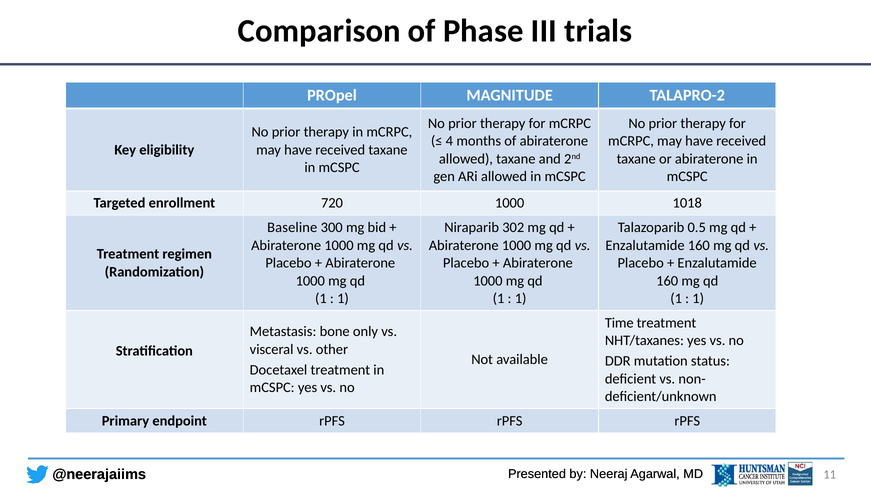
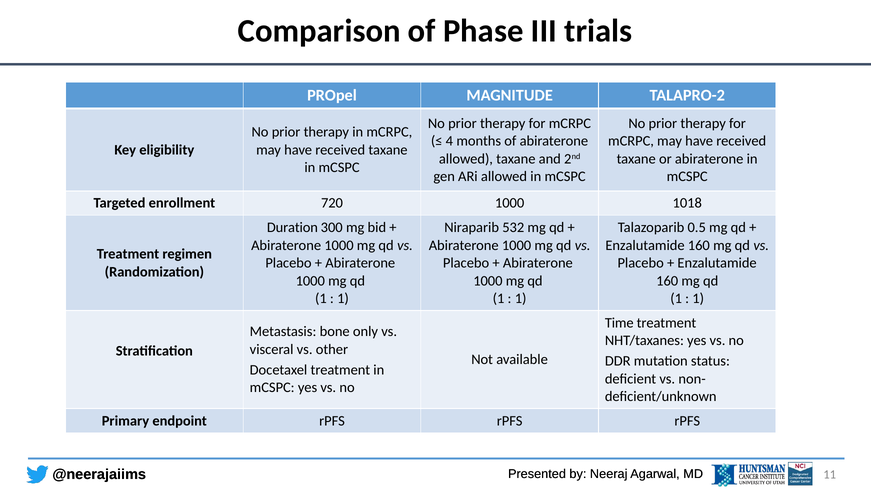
Baseline: Baseline -> Duration
302: 302 -> 532
